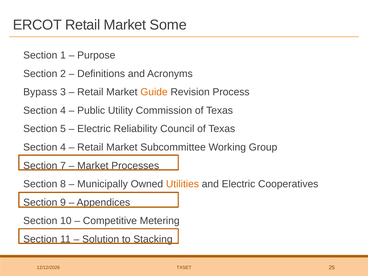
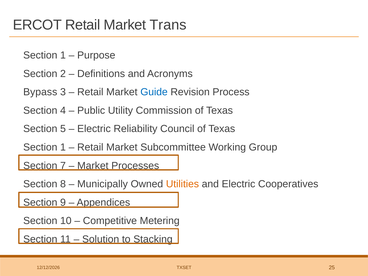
Some: Some -> Trans
Guide colour: orange -> blue
4 at (63, 147): 4 -> 1
